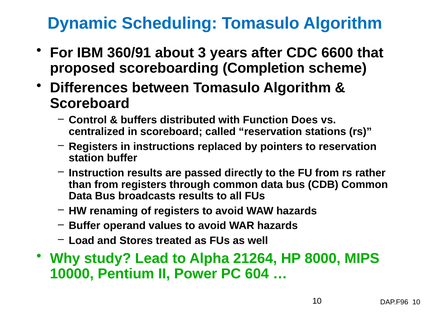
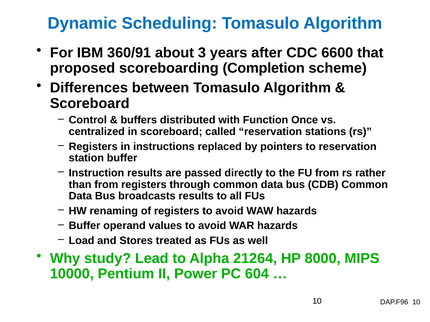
Does: Does -> Once
